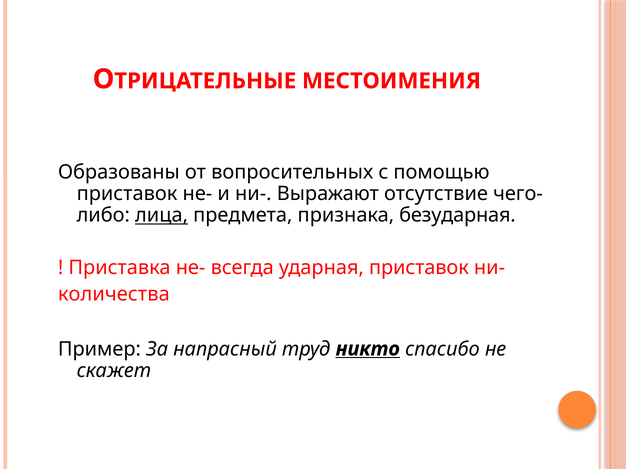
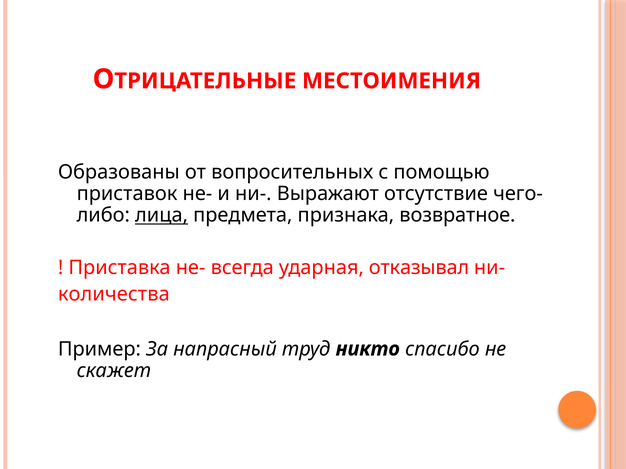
безударная: безударная -> возвратное
ударная приставок: приставок -> отказывал
никто underline: present -> none
